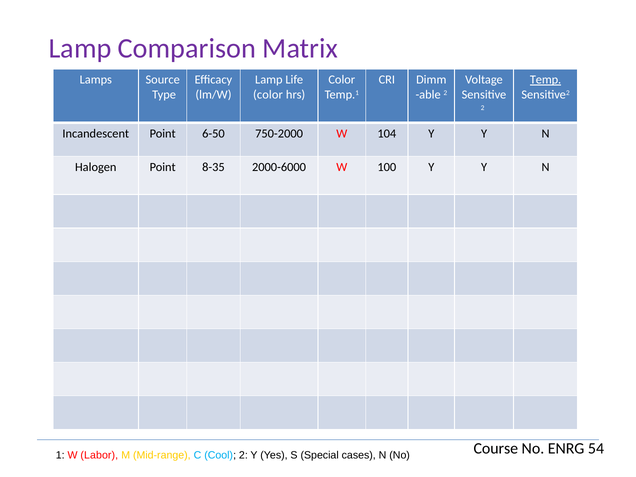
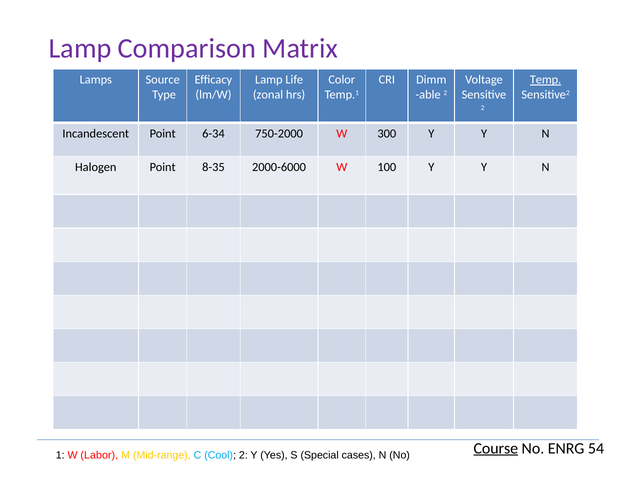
color at (268, 95): color -> zonal
6-50: 6-50 -> 6-34
104: 104 -> 300
Course underline: none -> present
